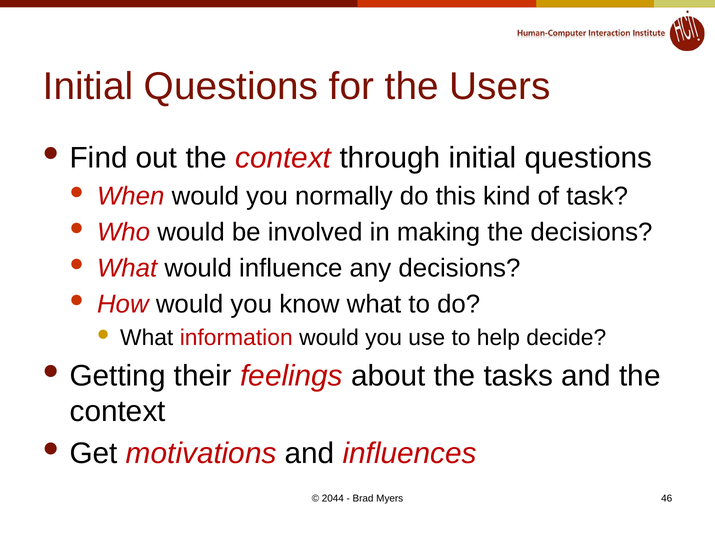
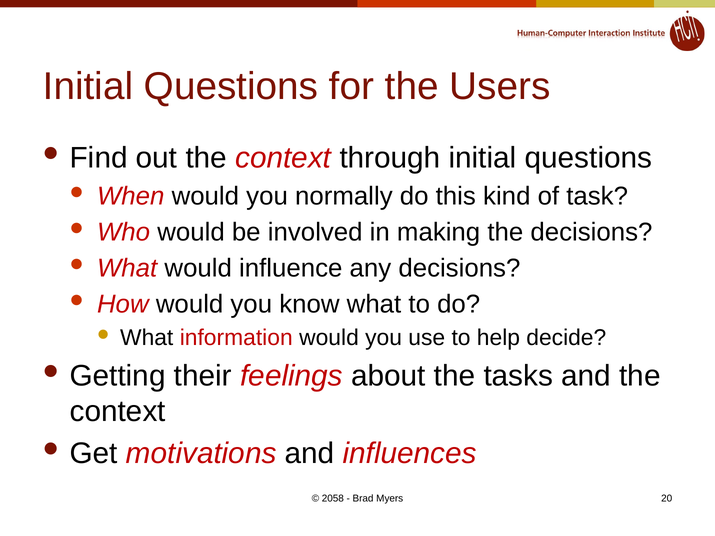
2044: 2044 -> 2058
46: 46 -> 20
